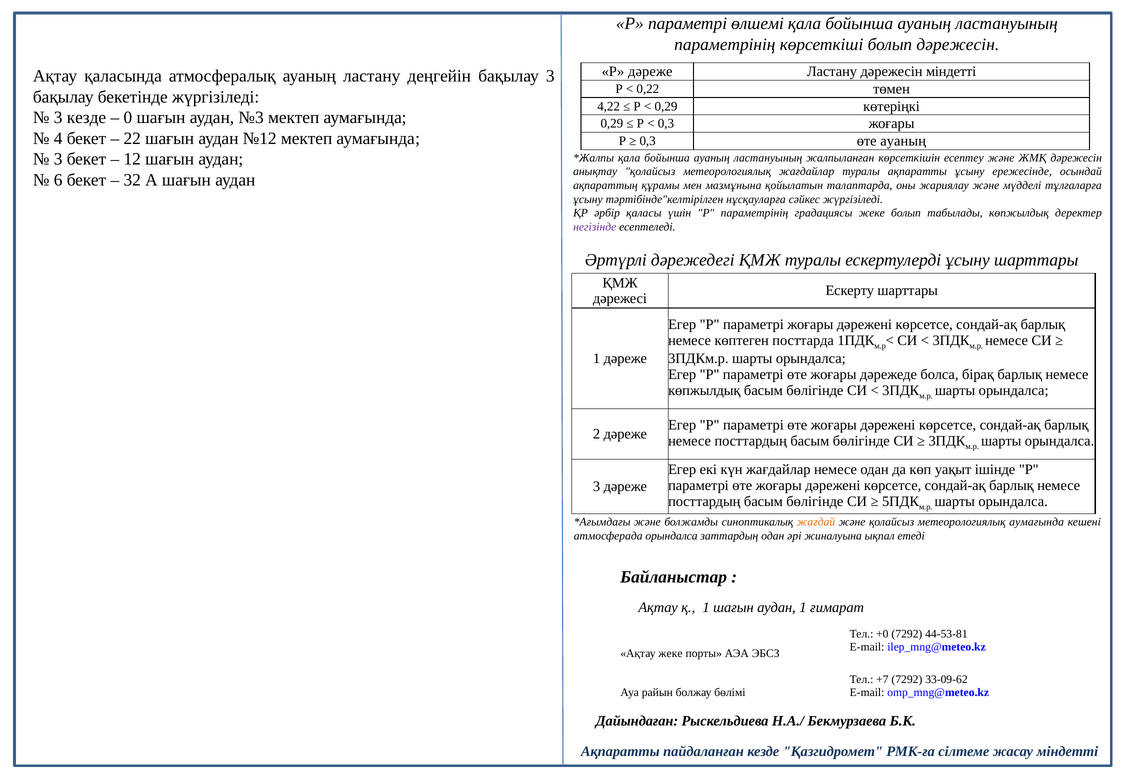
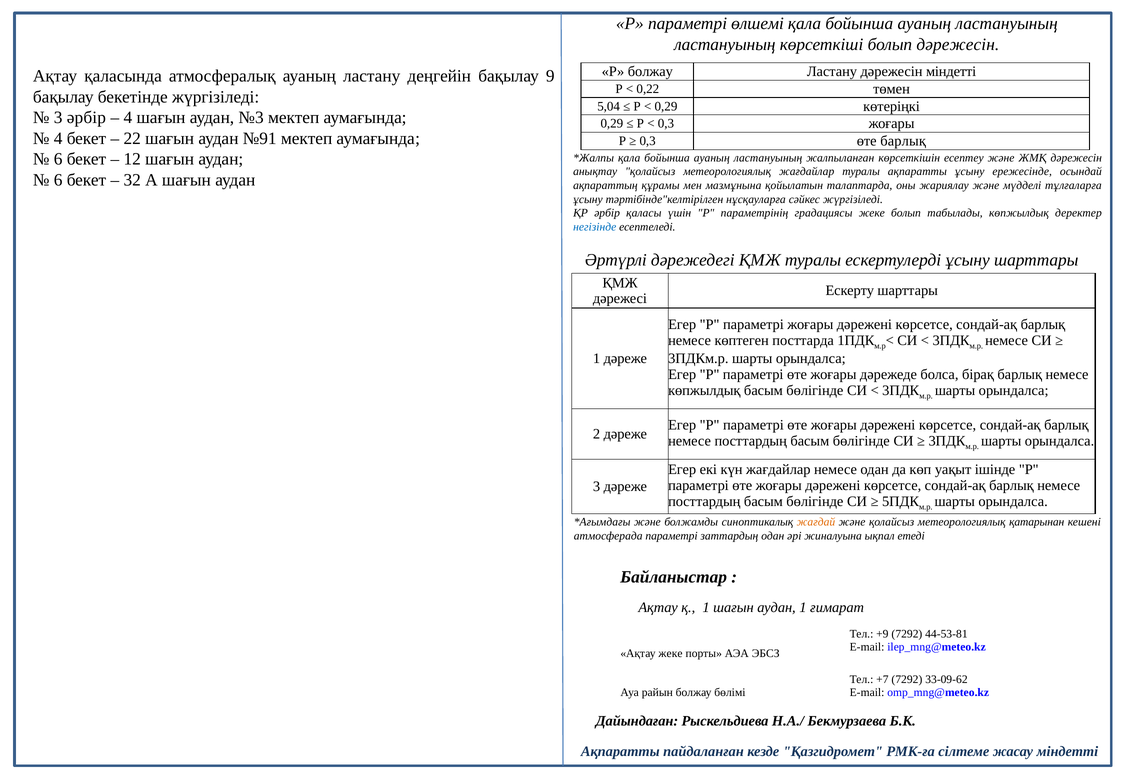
параметрінің at (725, 44): параметрінің -> ластануының
Р дәреже: дәреже -> болжау
бақылау 3: 3 -> 9
4,22: 4,22 -> 5,04
3 кезде: кезде -> әрбір
0 at (128, 118): 0 -> 4
№12: №12 -> №91
өте ауаның: ауаның -> барлық
3 at (58, 159): 3 -> 6
негізінде colour: purple -> blue
метеорологиялық аумағында: аумағында -> қатарынан
атмосферада орындалса: орындалса -> параметрі
+0: +0 -> +9
